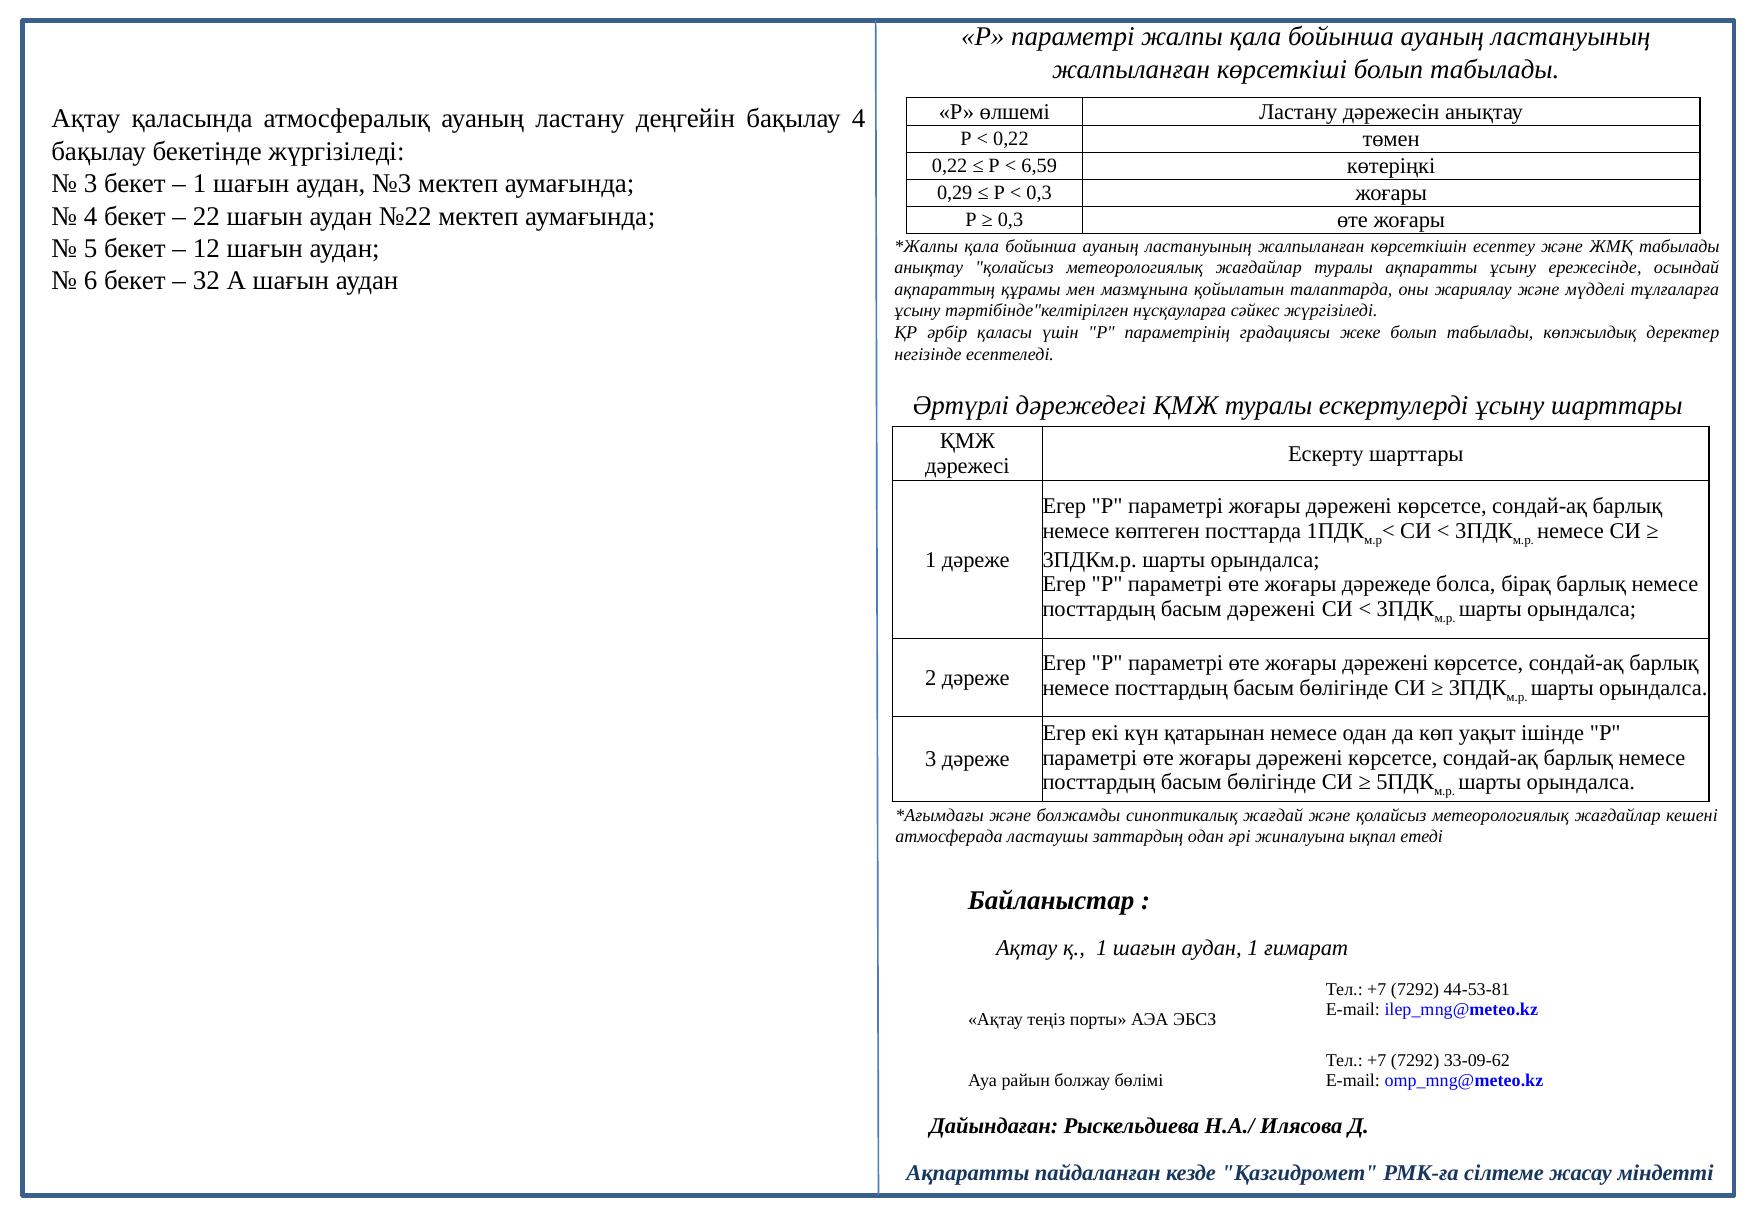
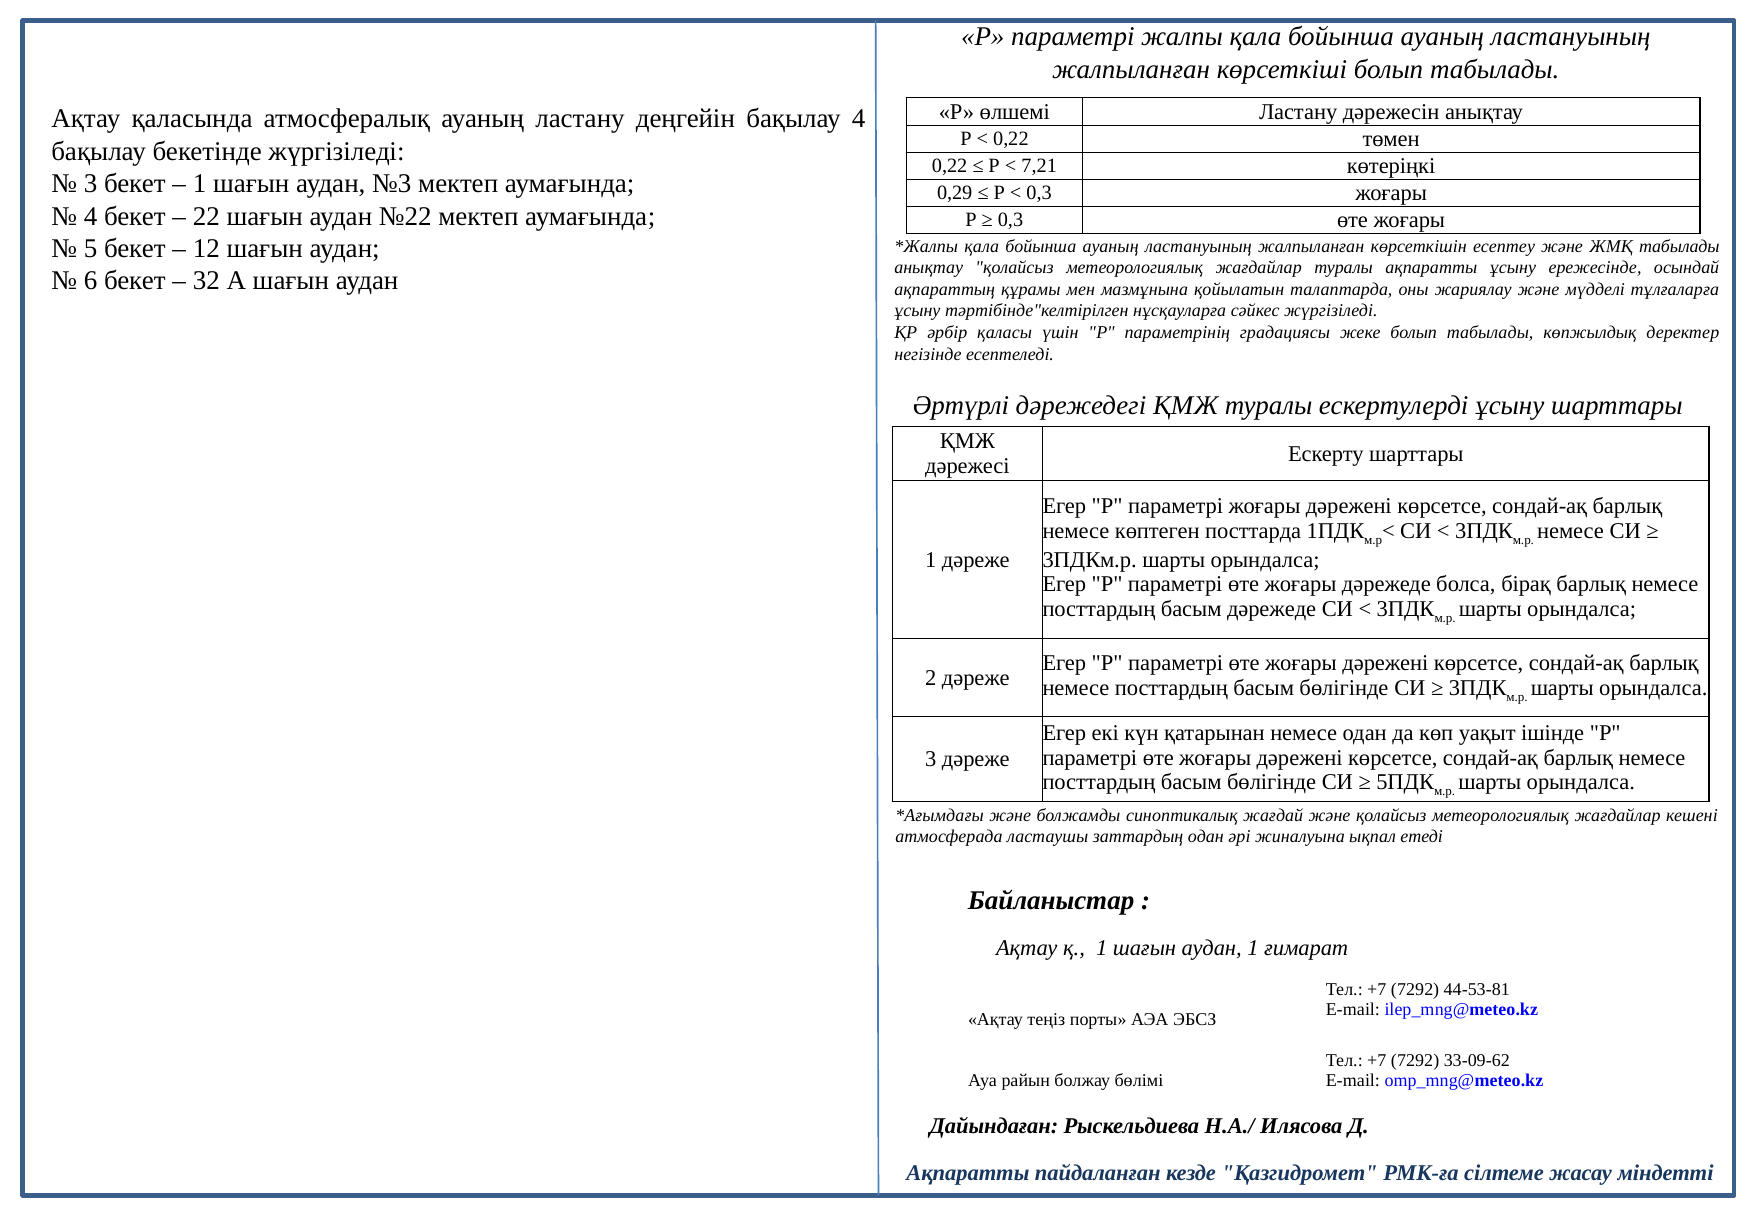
6,59: 6,59 -> 7,21
басым дәрежені: дәрежені -> дәрежеде
